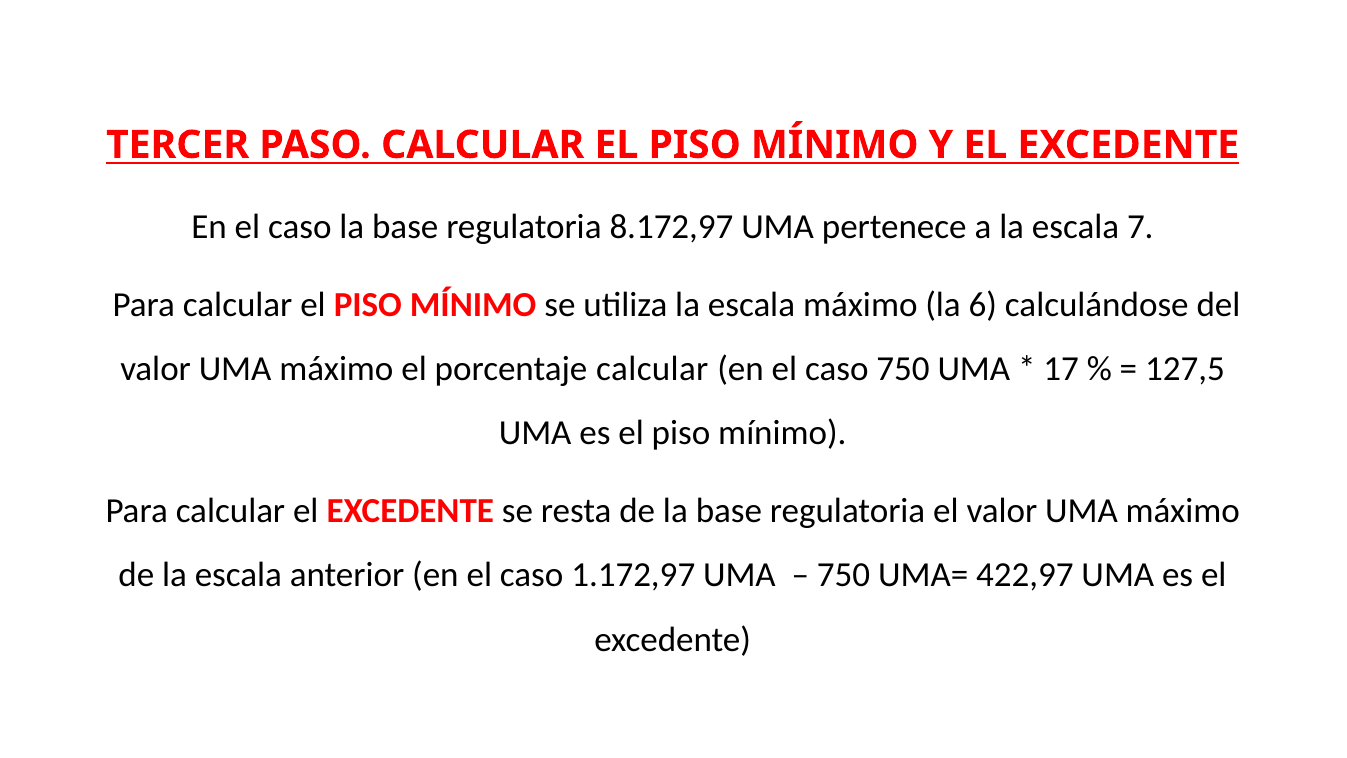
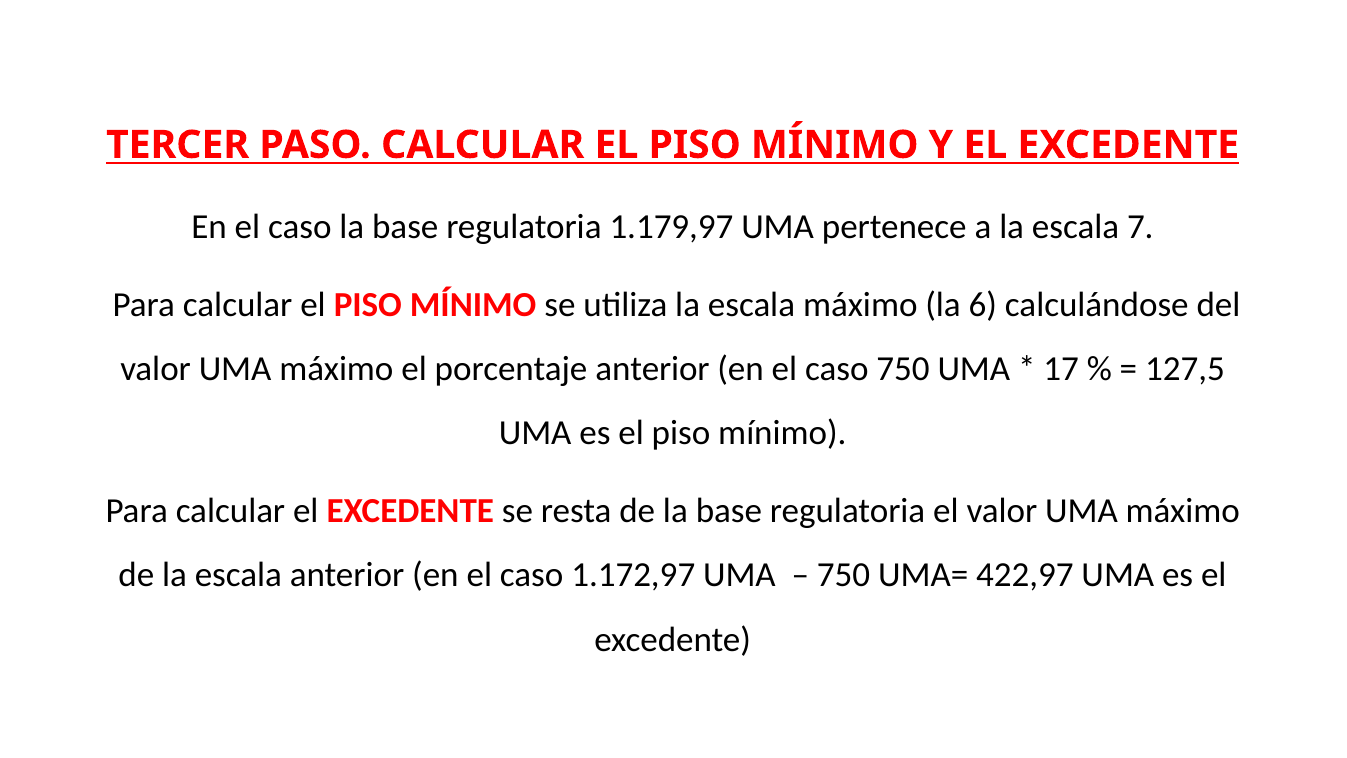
8.172,97: 8.172,97 -> 1.179,97
porcentaje calcular: calcular -> anterior
